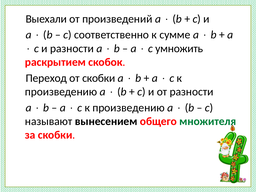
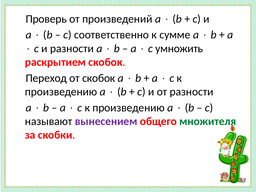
Выехали: Выехали -> Проверь
от скобки: скобки -> скобок
вынесением colour: black -> purple
